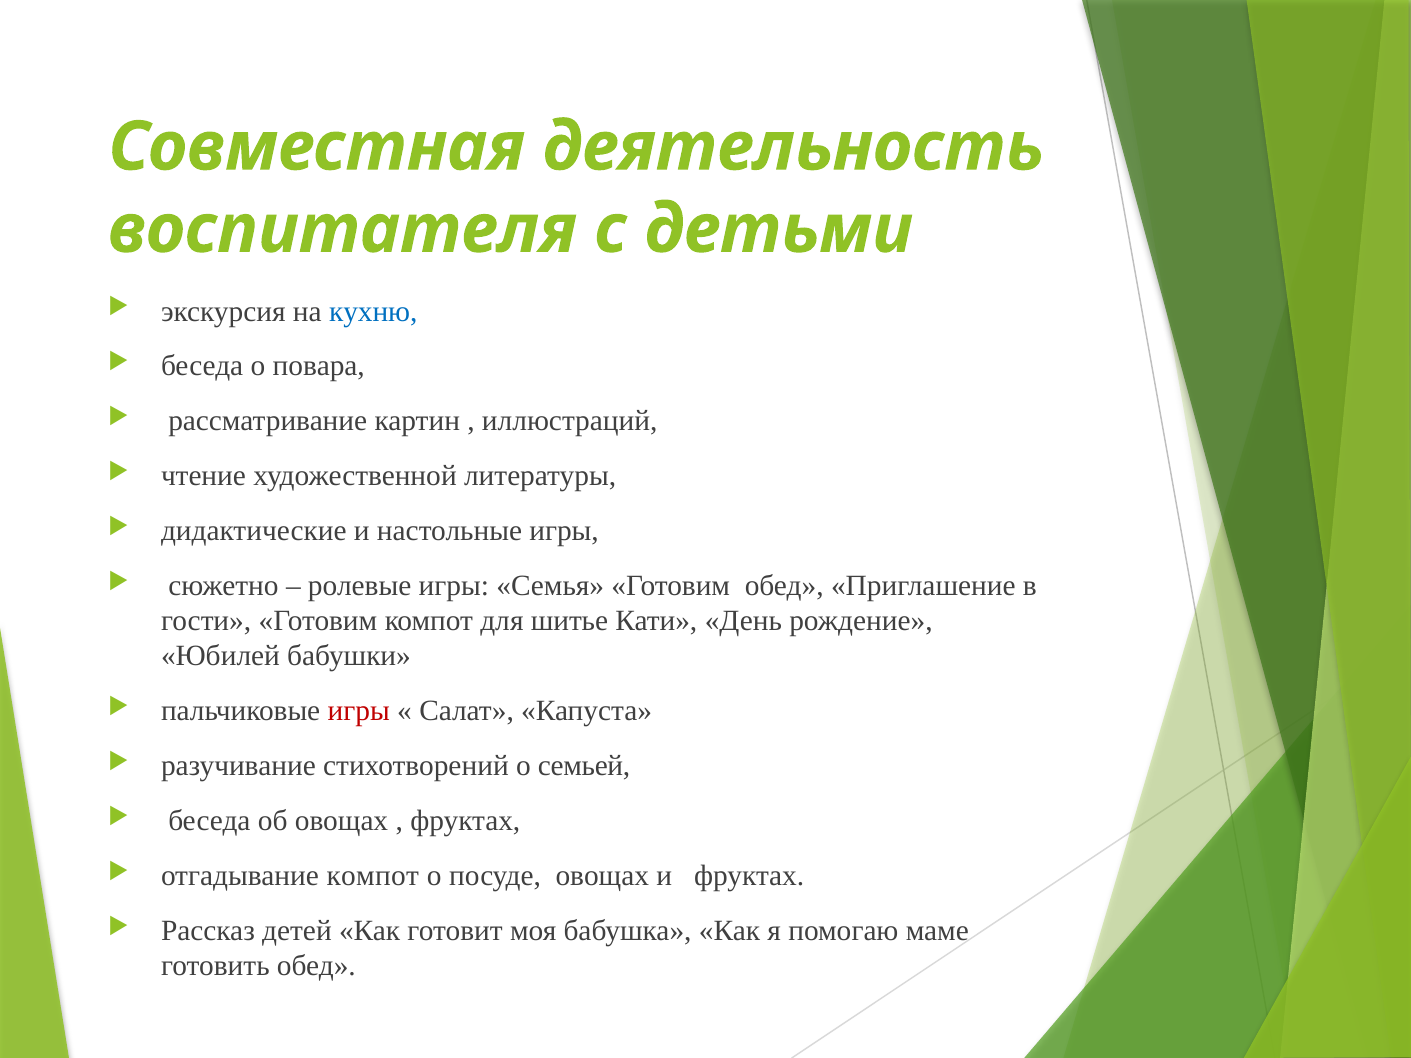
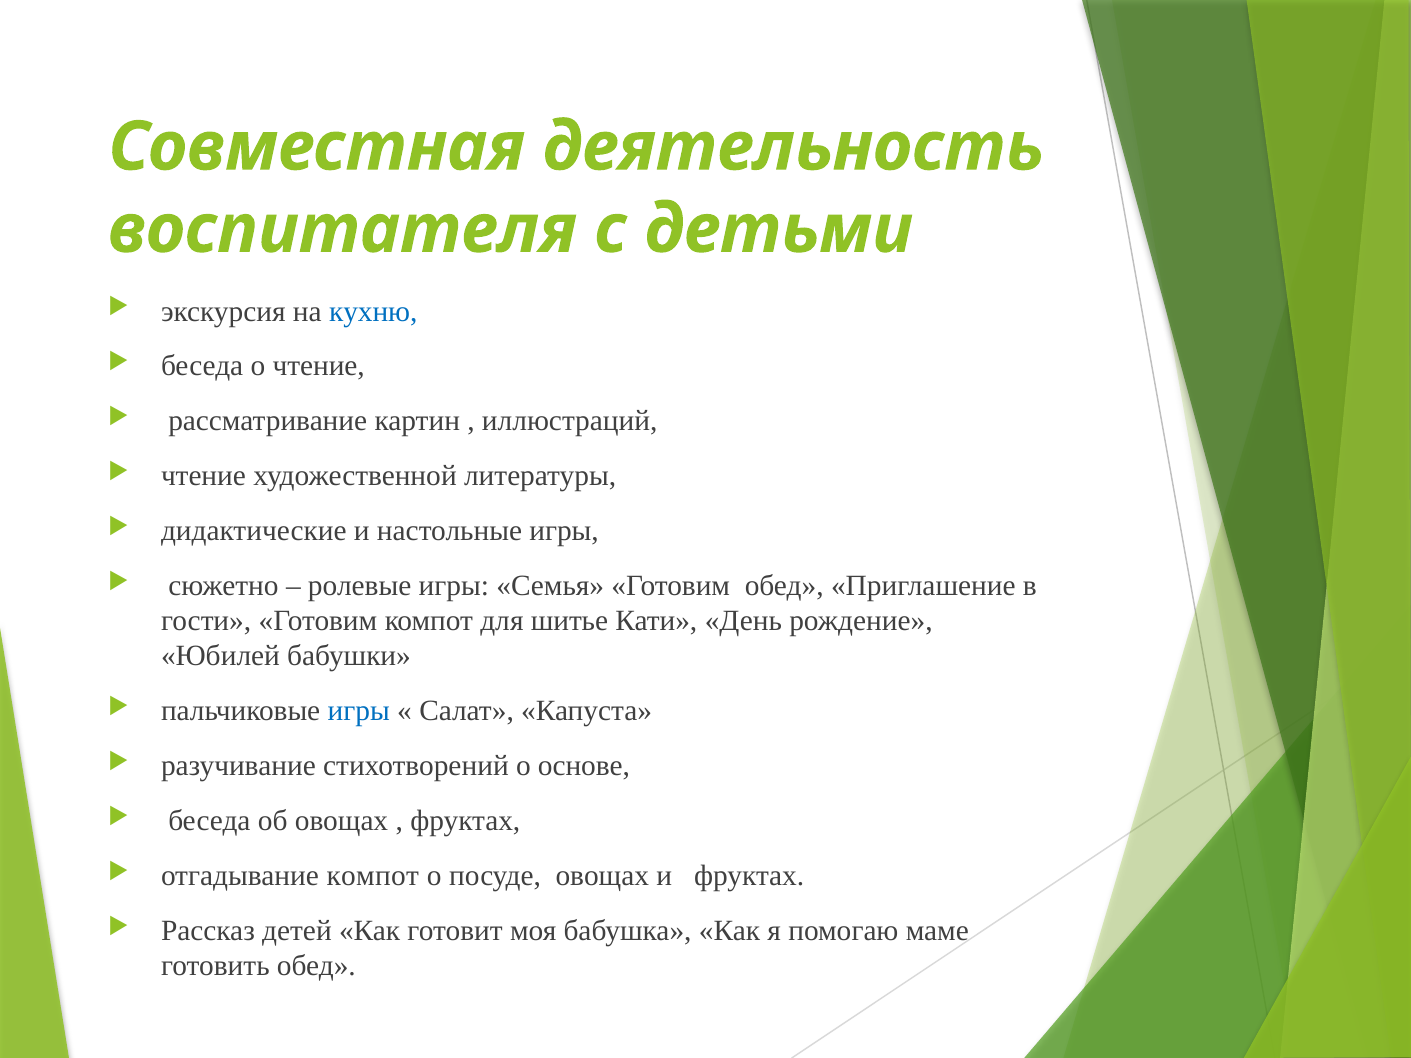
о повара: повара -> чтение
игры at (359, 711) colour: red -> blue
семьей: семьей -> основе
